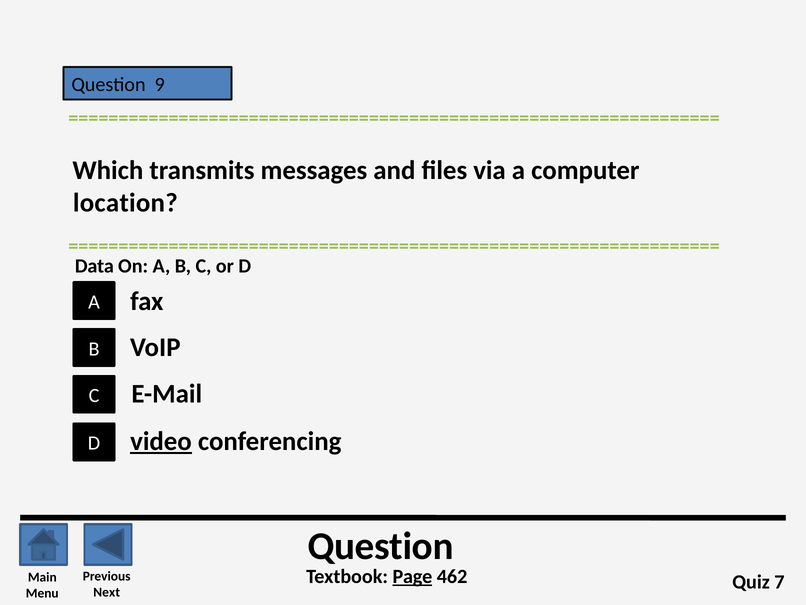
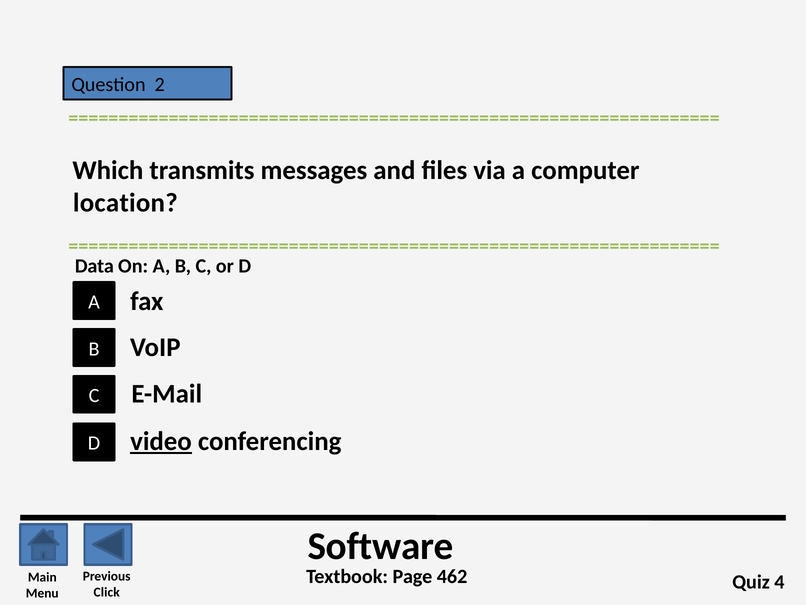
9: 9 -> 2
Question at (381, 546): Question -> Software
Page underline: present -> none
7: 7 -> 4
Next: Next -> Click
